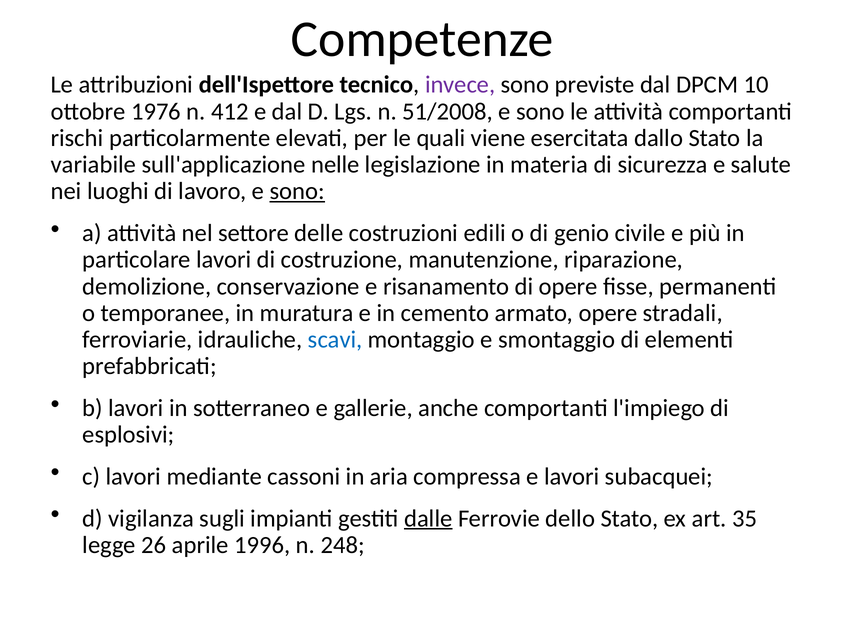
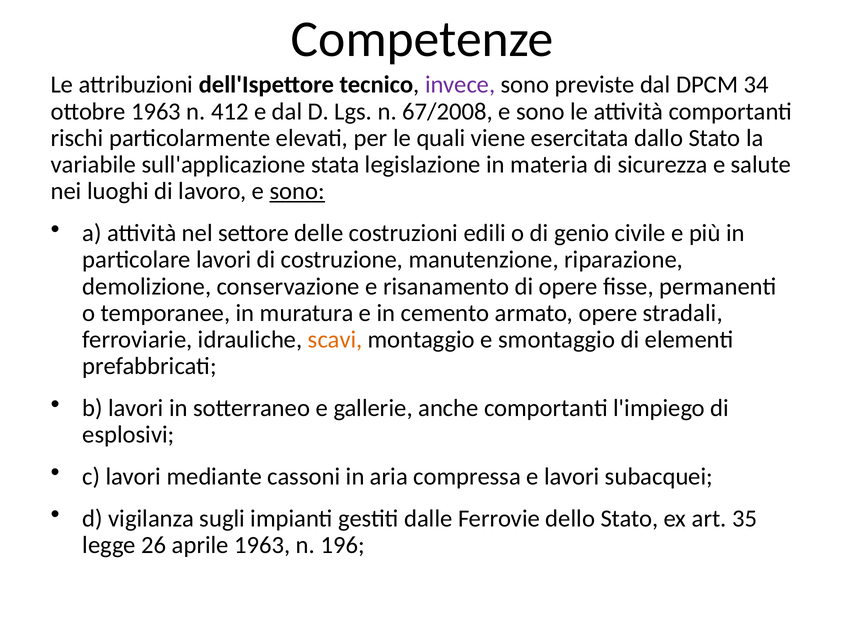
10: 10 -> 34
ottobre 1976: 1976 -> 1963
51/2008: 51/2008 -> 67/2008
nelle: nelle -> stata
scavi colour: blue -> orange
dalle underline: present -> none
aprile 1996: 1996 -> 1963
248: 248 -> 196
